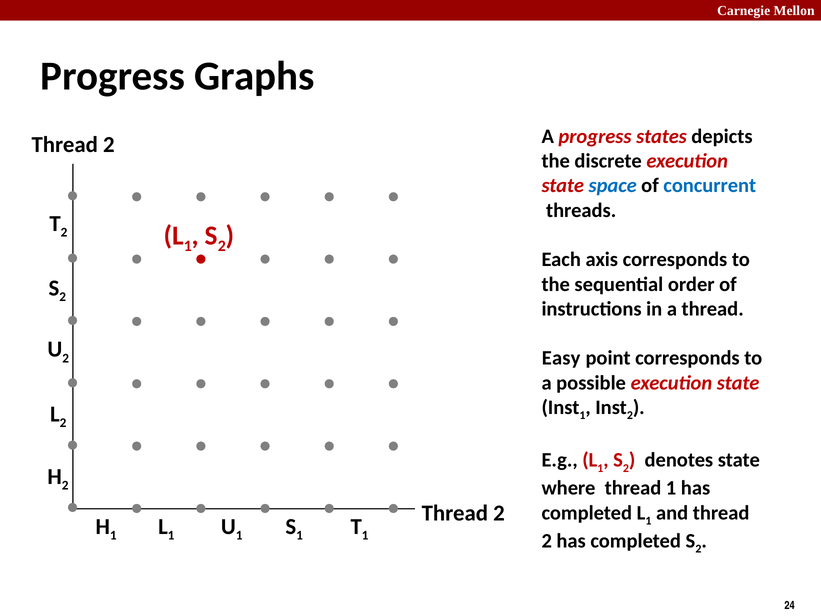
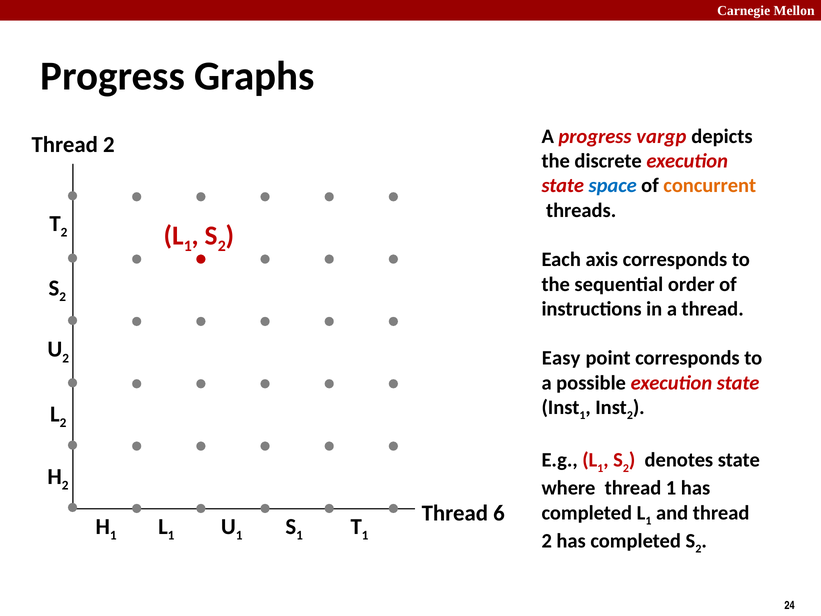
states: states -> vargp
concurrent colour: blue -> orange
2 at (499, 513): 2 -> 6
